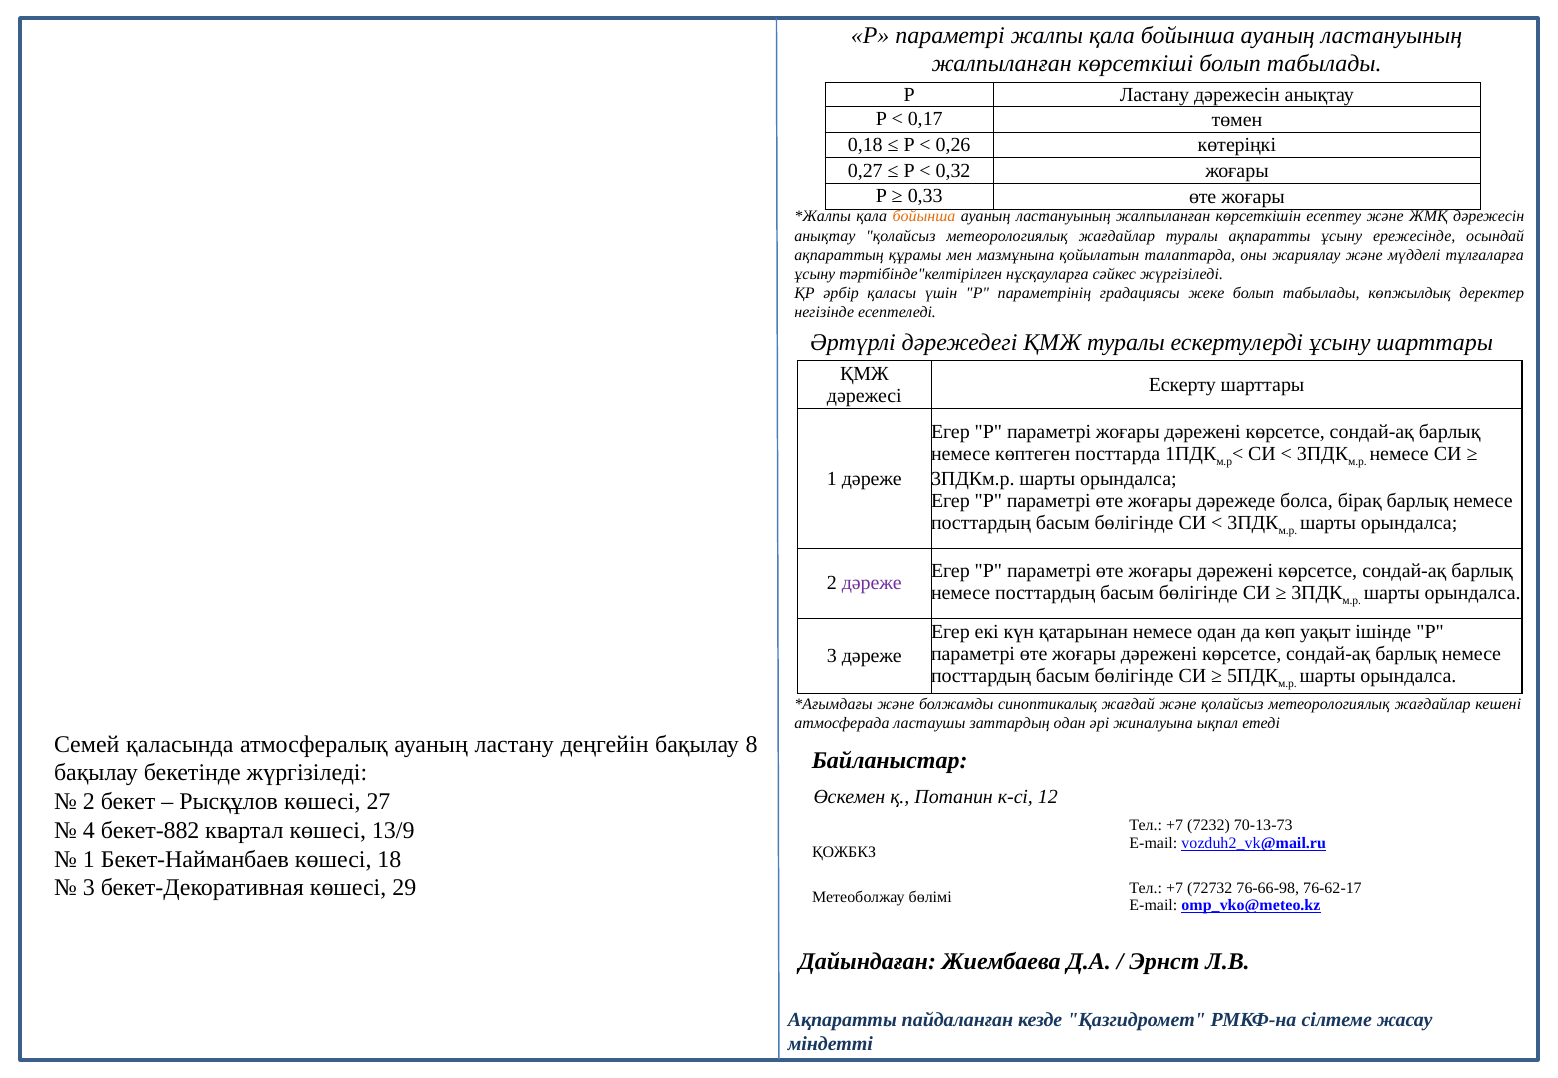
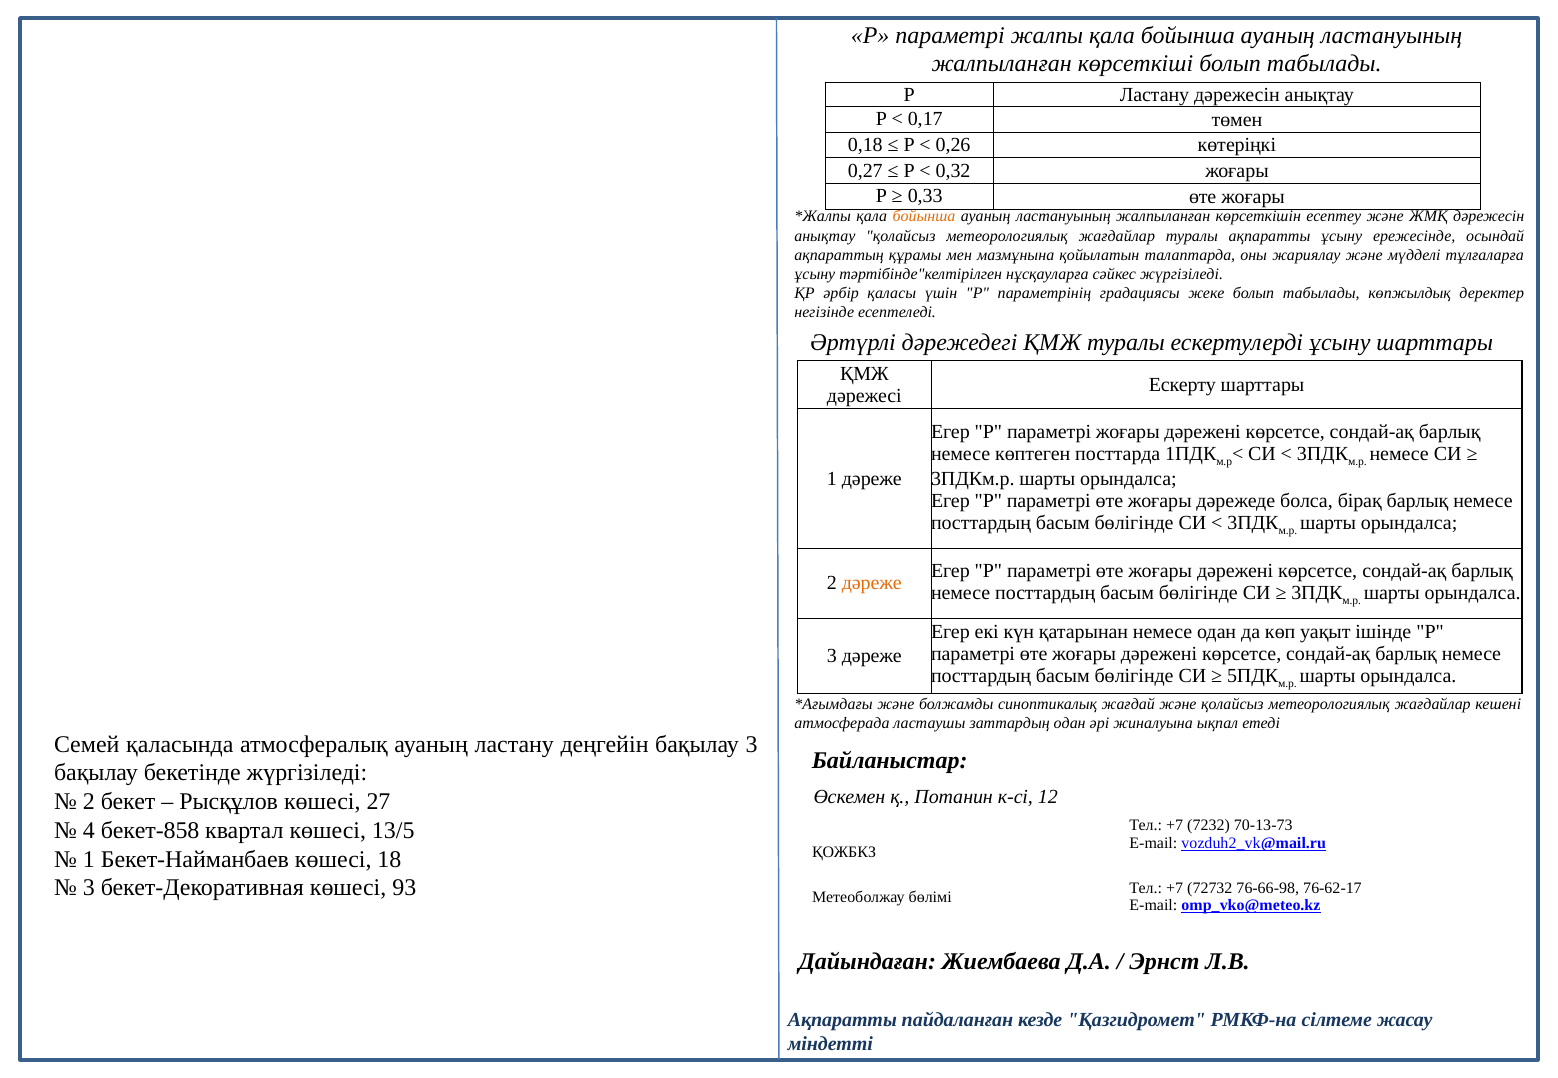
дәреже at (872, 584) colour: purple -> orange
бақылау 8: 8 -> 3
бекет-882: бекет-882 -> бекет-858
13/9: 13/9 -> 13/5
29: 29 -> 93
